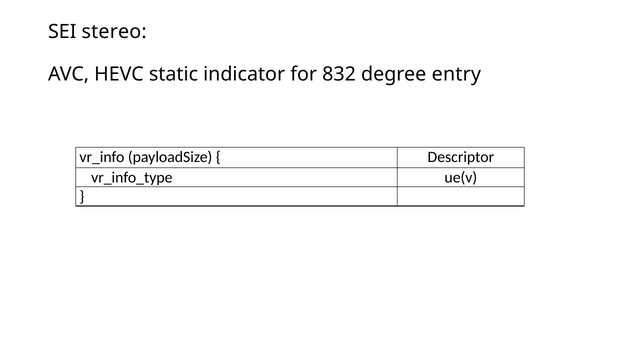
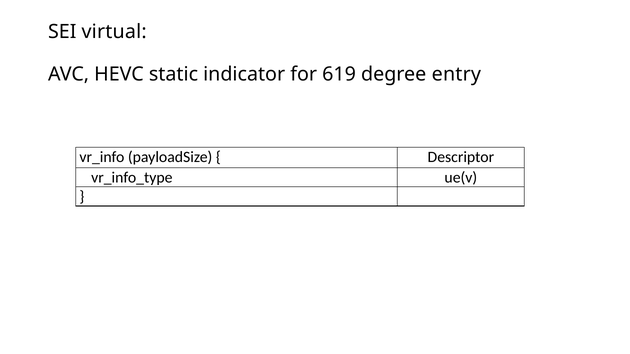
stereo: stereo -> virtual
832: 832 -> 619
